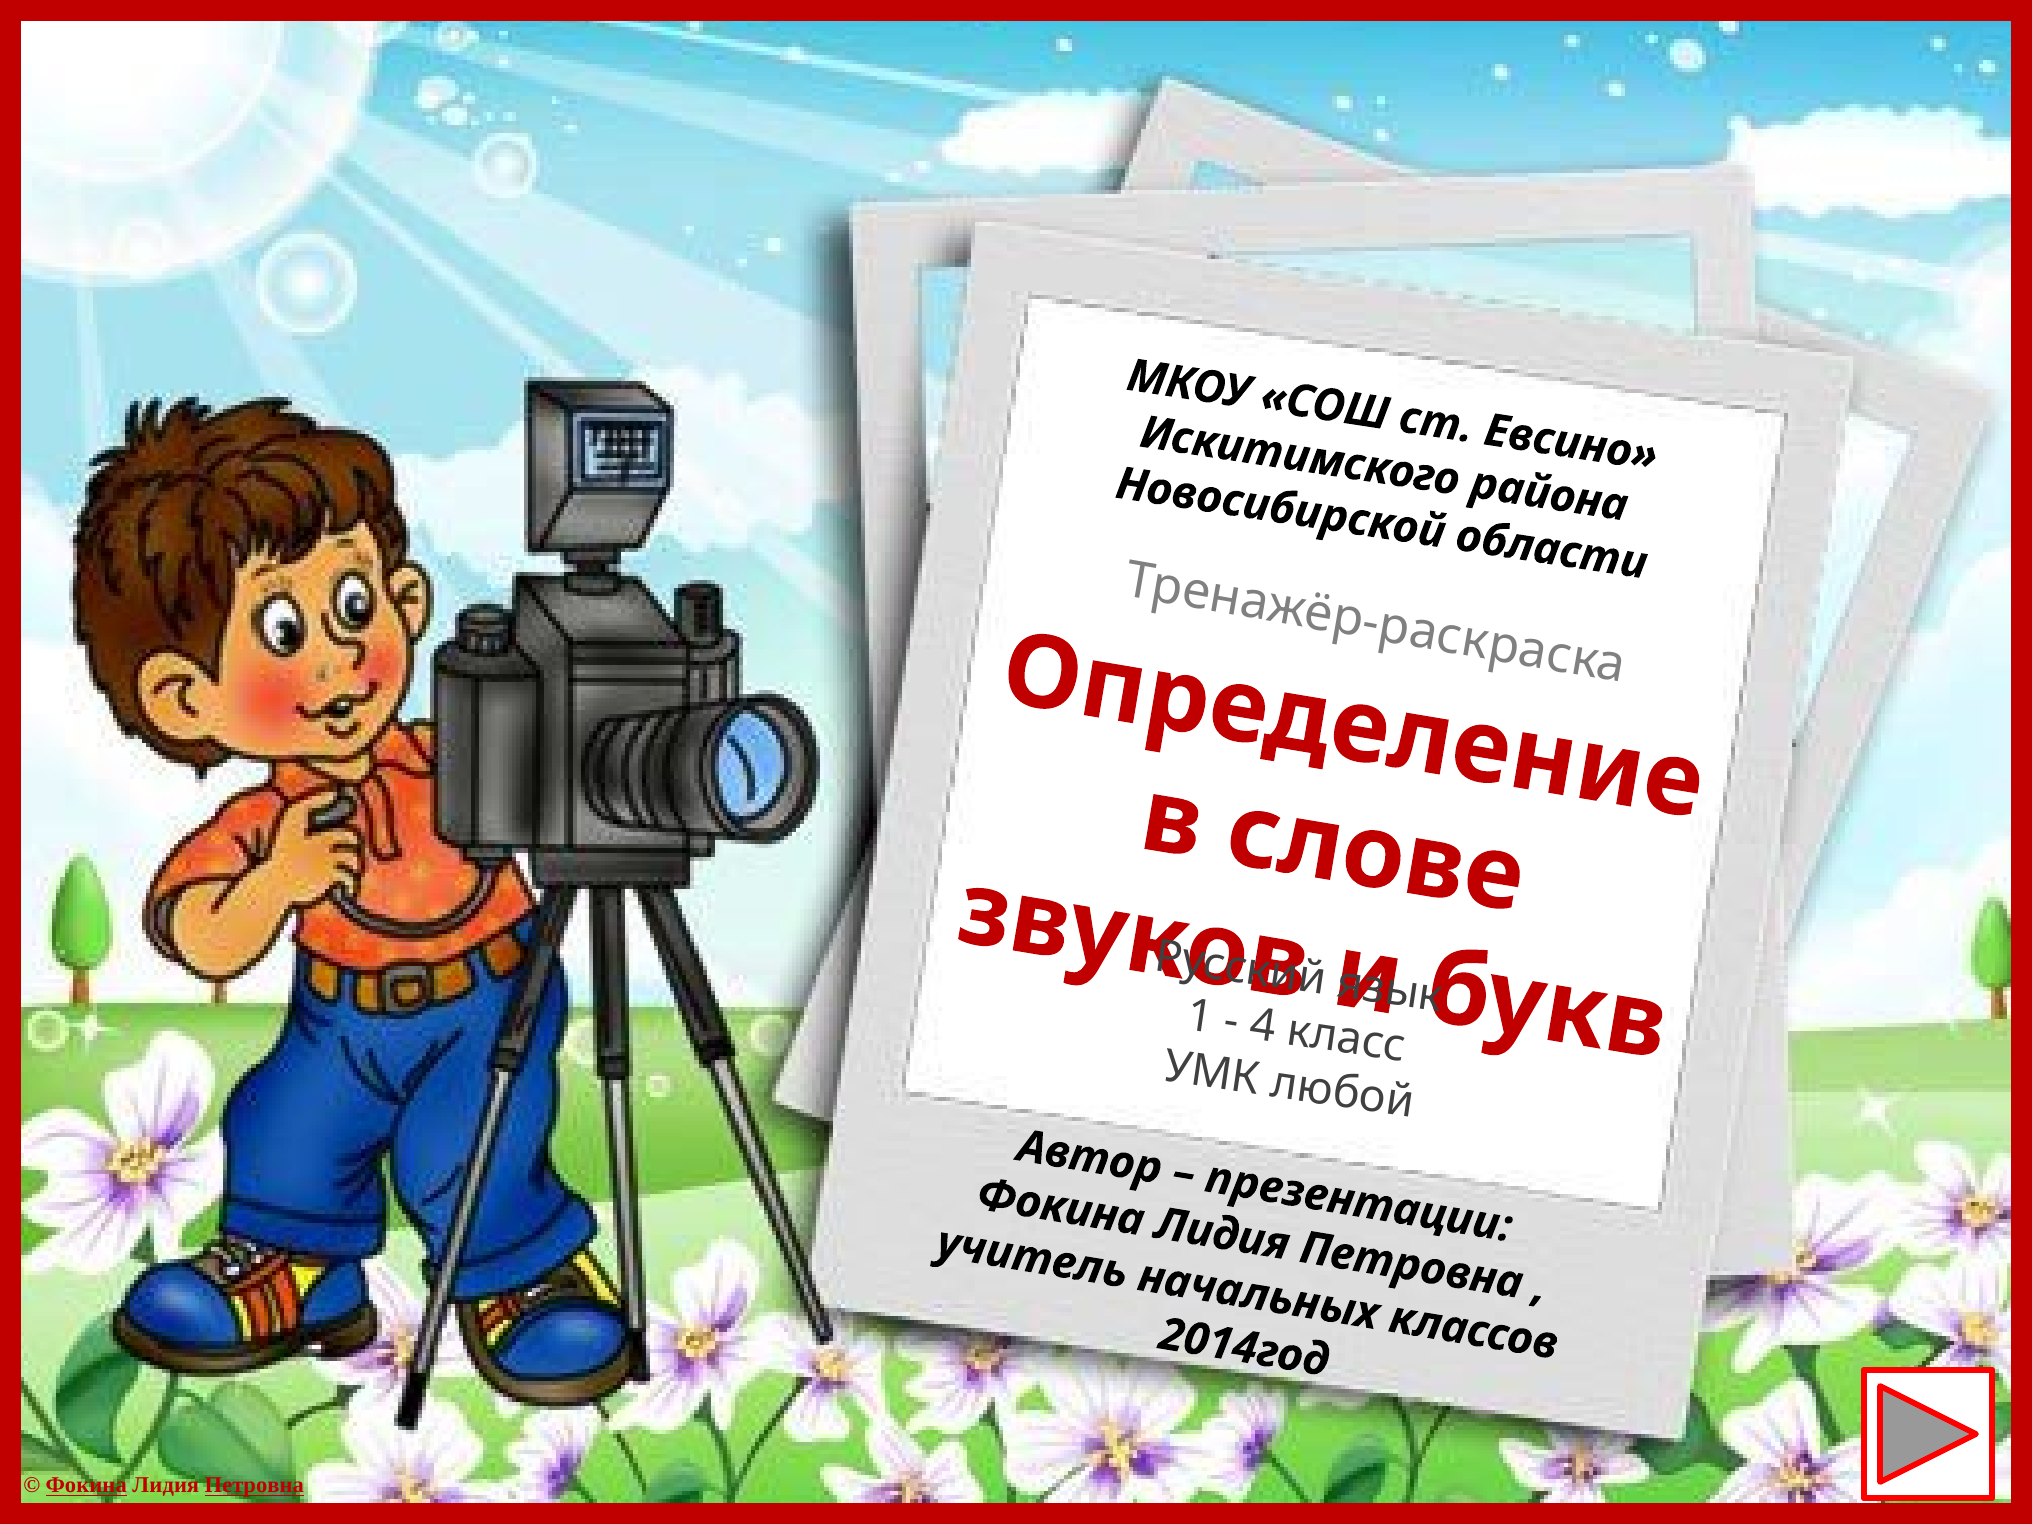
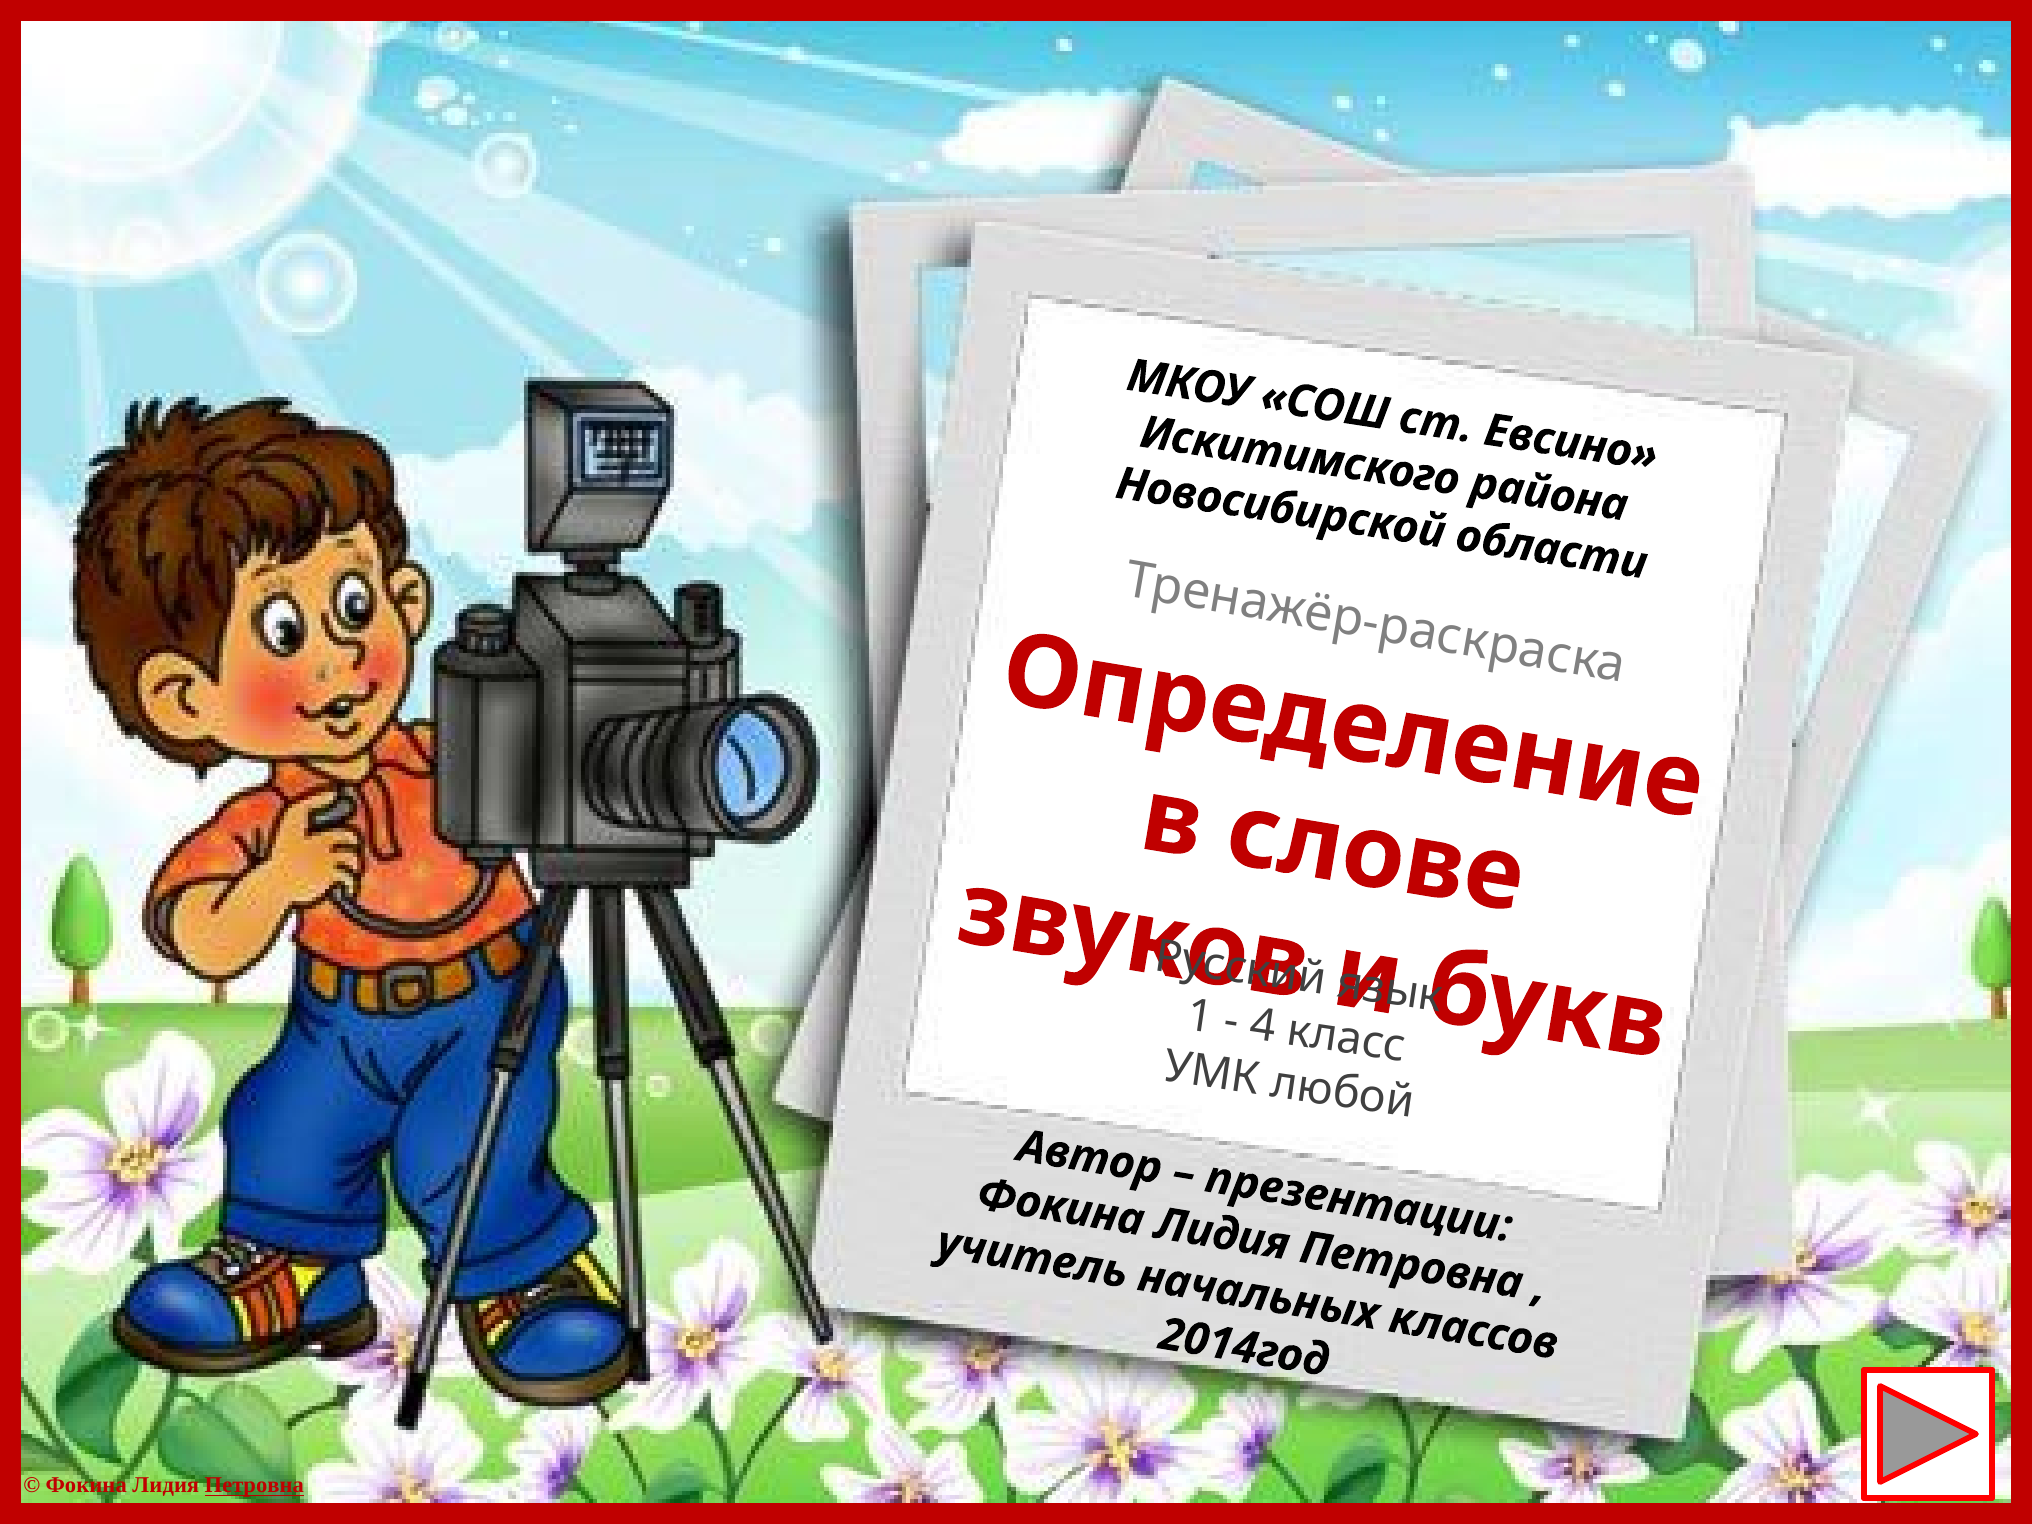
Фокина underline: present -> none
